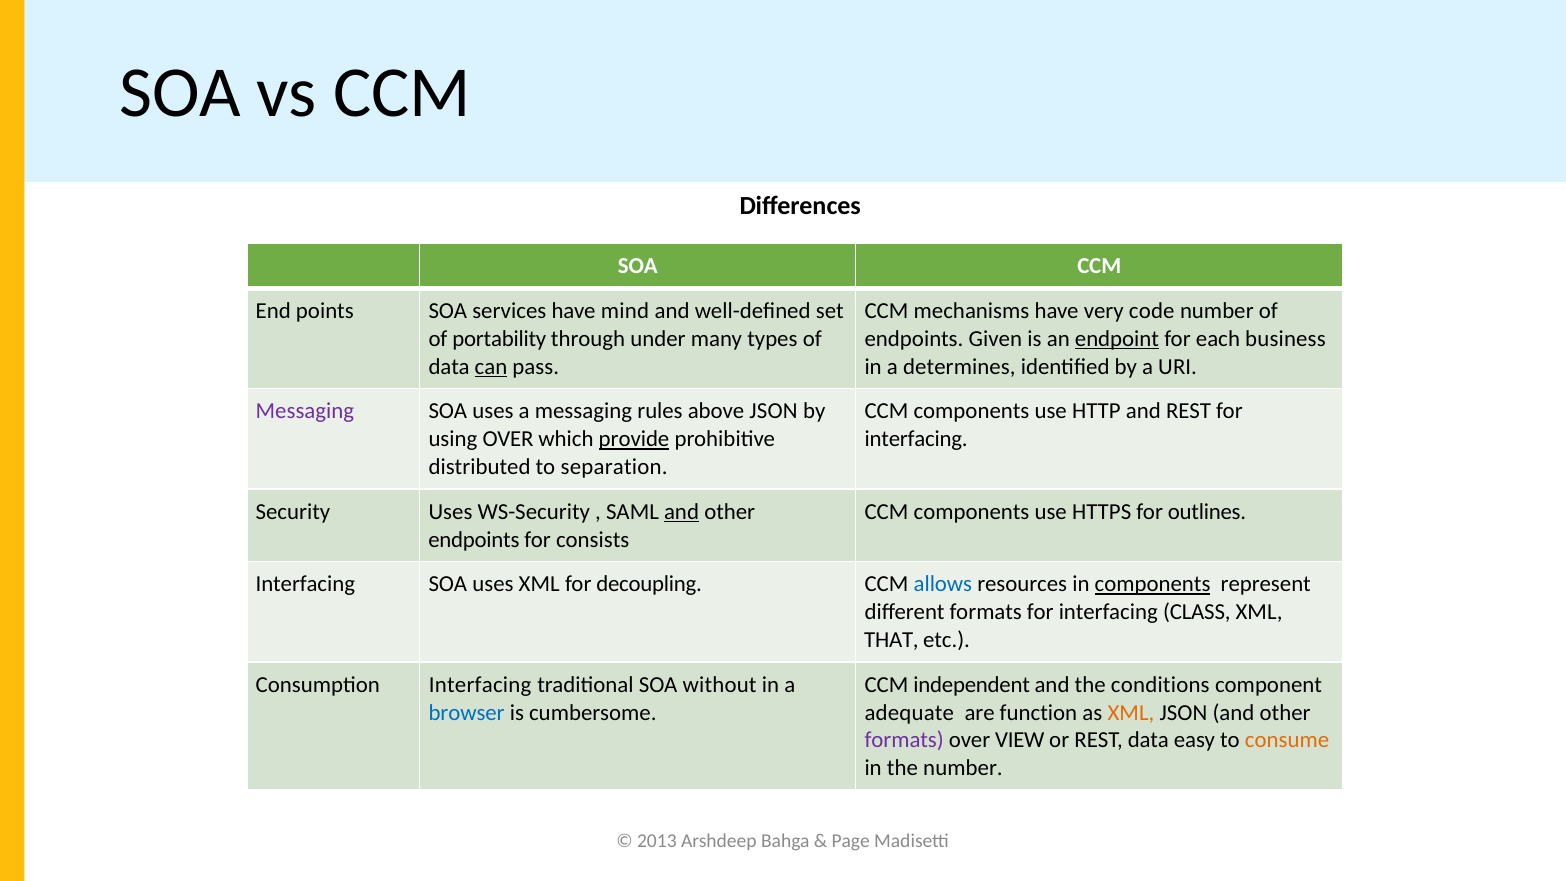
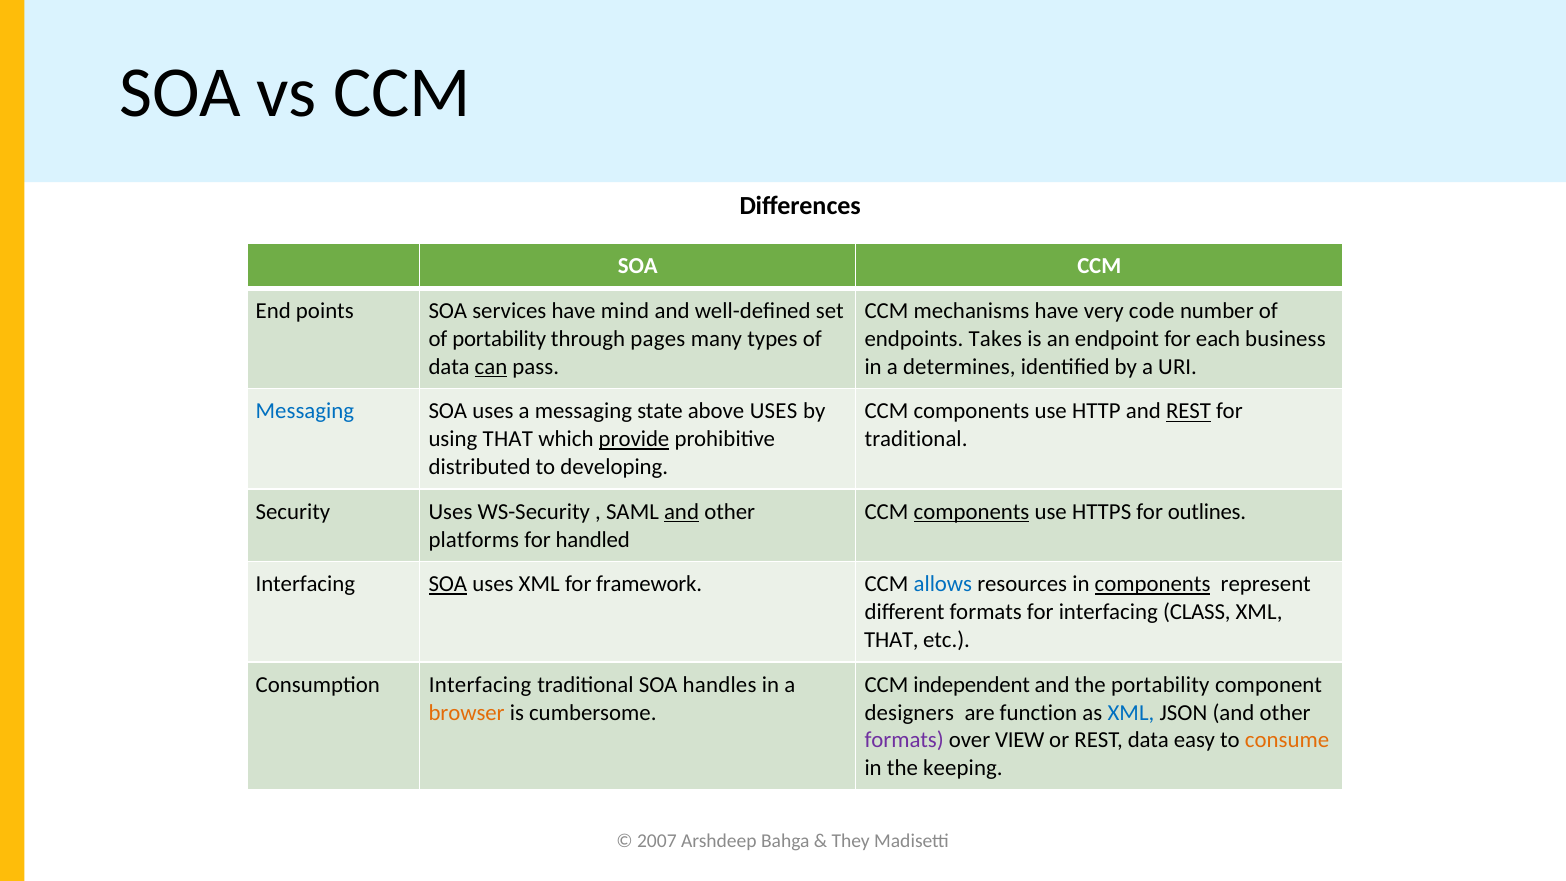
under: under -> pages
Given: Given -> Takes
endpoint underline: present -> none
Messaging at (305, 411) colour: purple -> blue
rules: rules -> state
above JSON: JSON -> USES
REST at (1189, 411) underline: none -> present
using OVER: OVER -> THAT
interfacing at (916, 439): interfacing -> traditional
separation: separation -> developing
components at (972, 512) underline: none -> present
endpoints at (474, 539): endpoints -> platforms
consists: consists -> handled
SOA at (448, 584) underline: none -> present
decoupling: decoupling -> framework
without: without -> handles
the conditions: conditions -> portability
browser colour: blue -> orange
adequate: adequate -> designers
XML at (1131, 712) colour: orange -> blue
the number: number -> keeping
2013: 2013 -> 2007
Page: Page -> They
